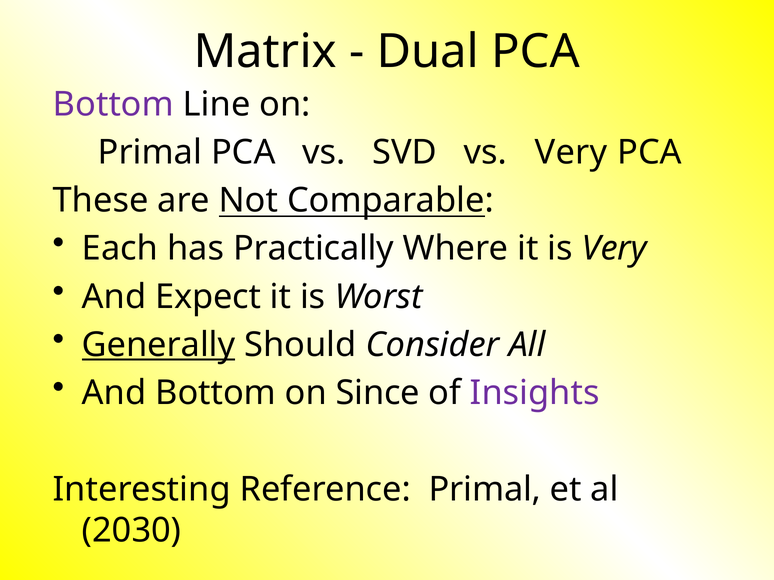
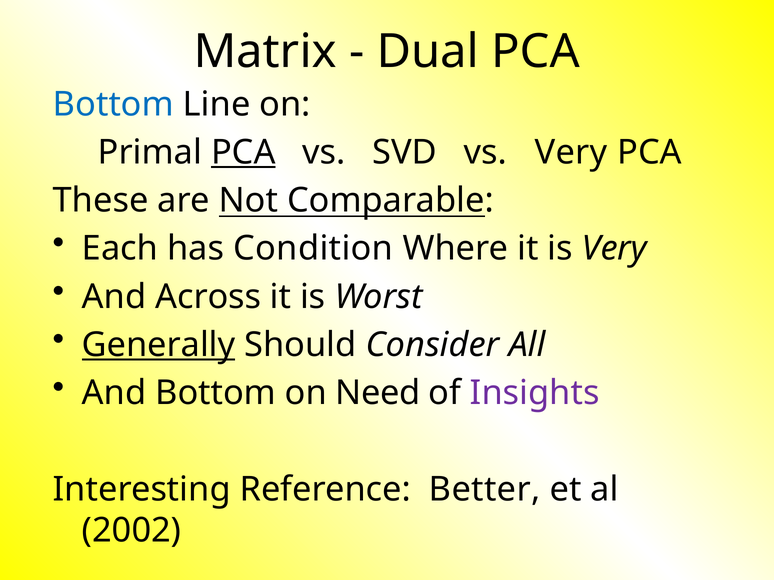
Bottom at (113, 104) colour: purple -> blue
PCA at (243, 152) underline: none -> present
Practically: Practically -> Condition
Expect: Expect -> Across
Since: Since -> Need
Reference Primal: Primal -> Better
2030: 2030 -> 2002
